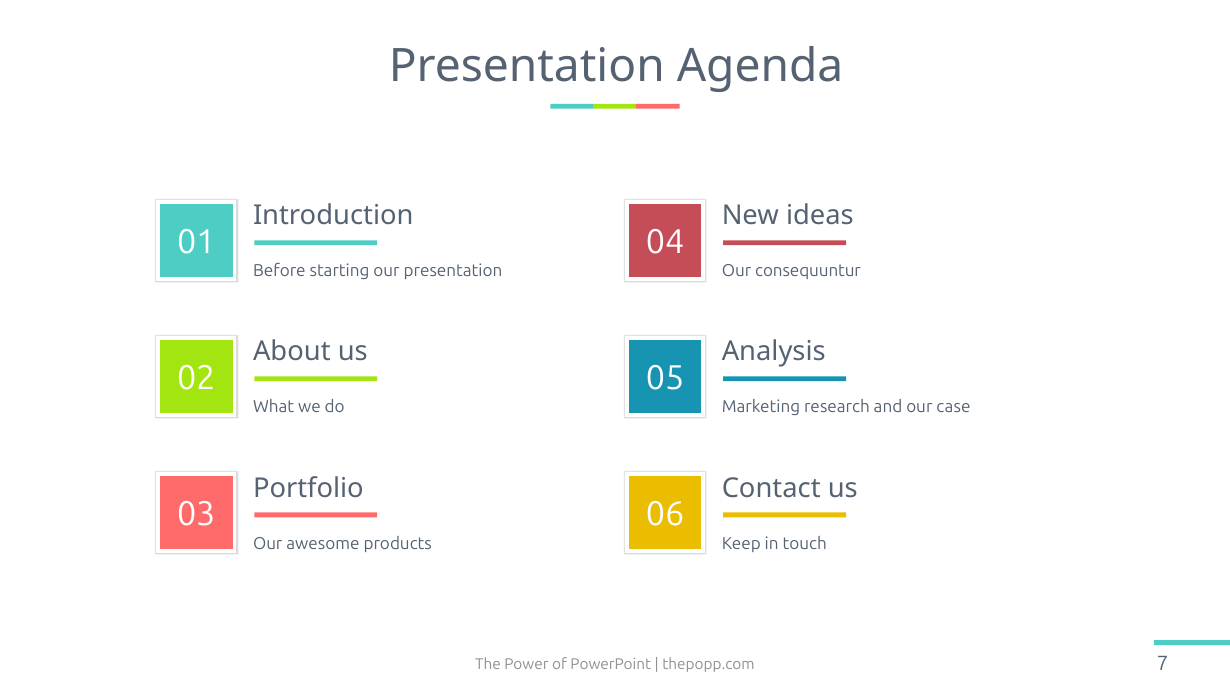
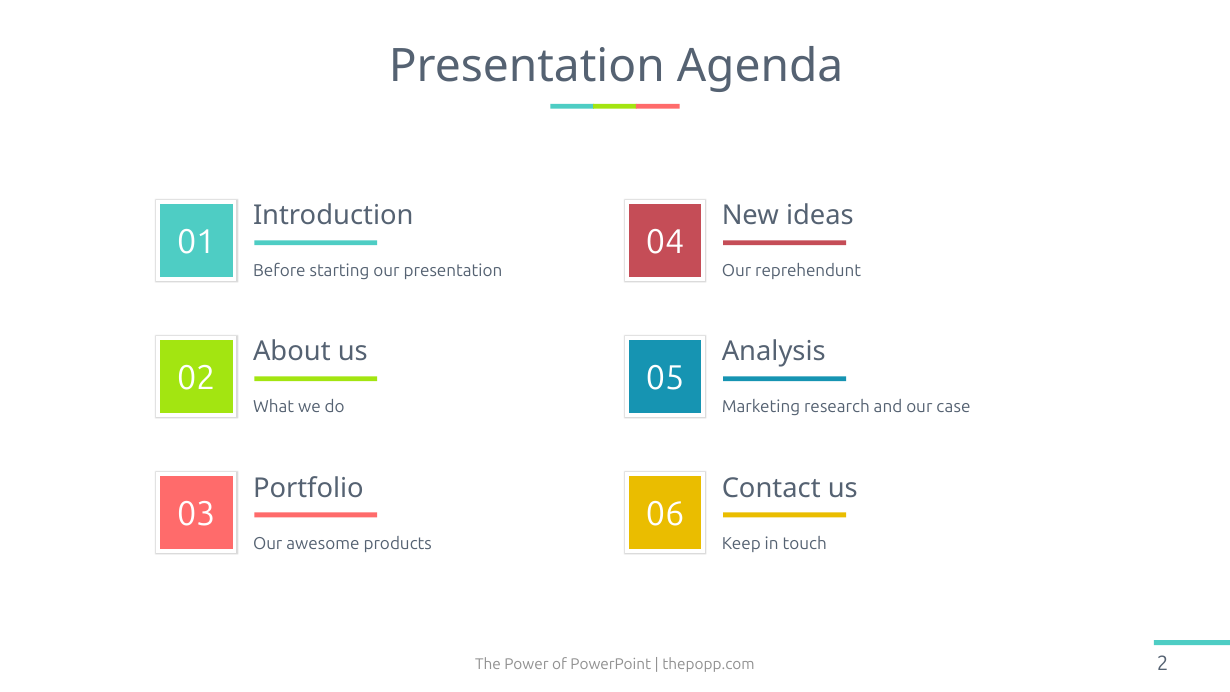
consequuntur: consequuntur -> reprehendunt
7: 7 -> 2
